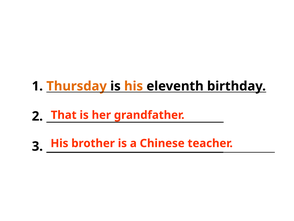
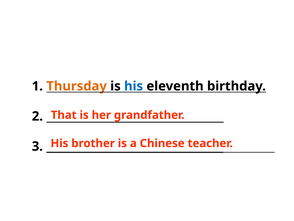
his at (134, 86) colour: orange -> blue
